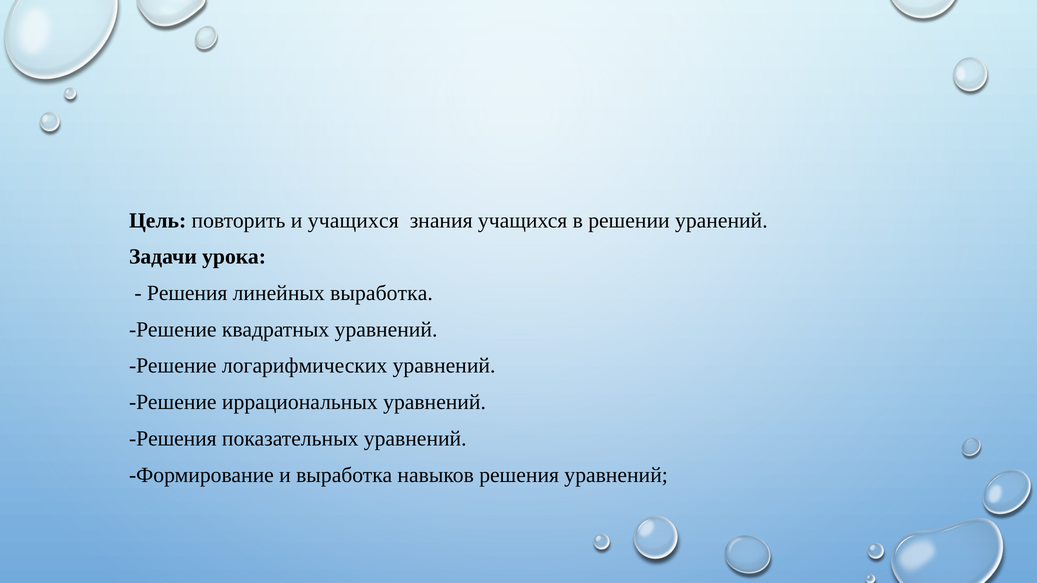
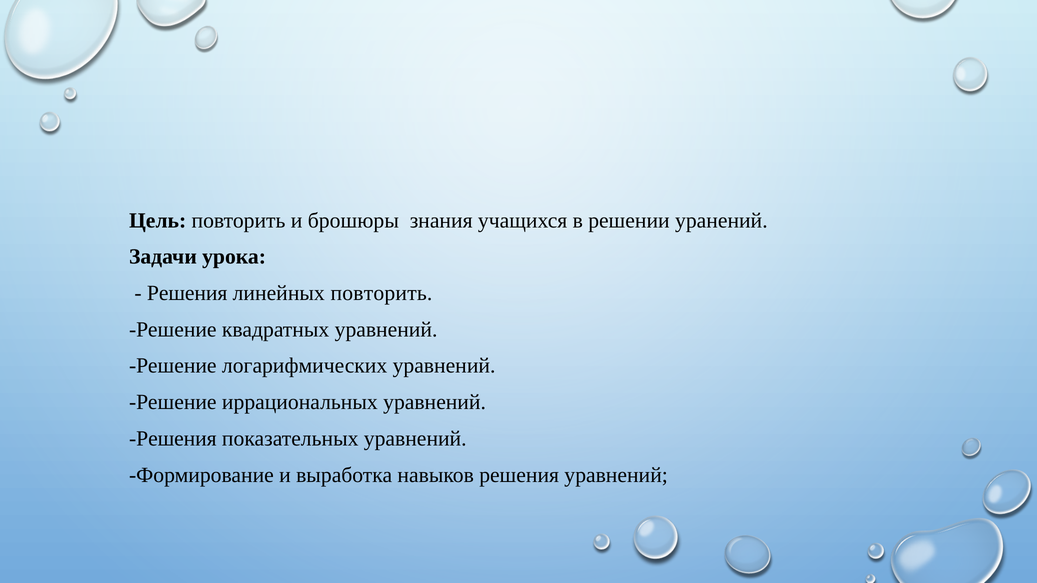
и учащихся: учащихся -> брошюры
линейных выработка: выработка -> повторить
